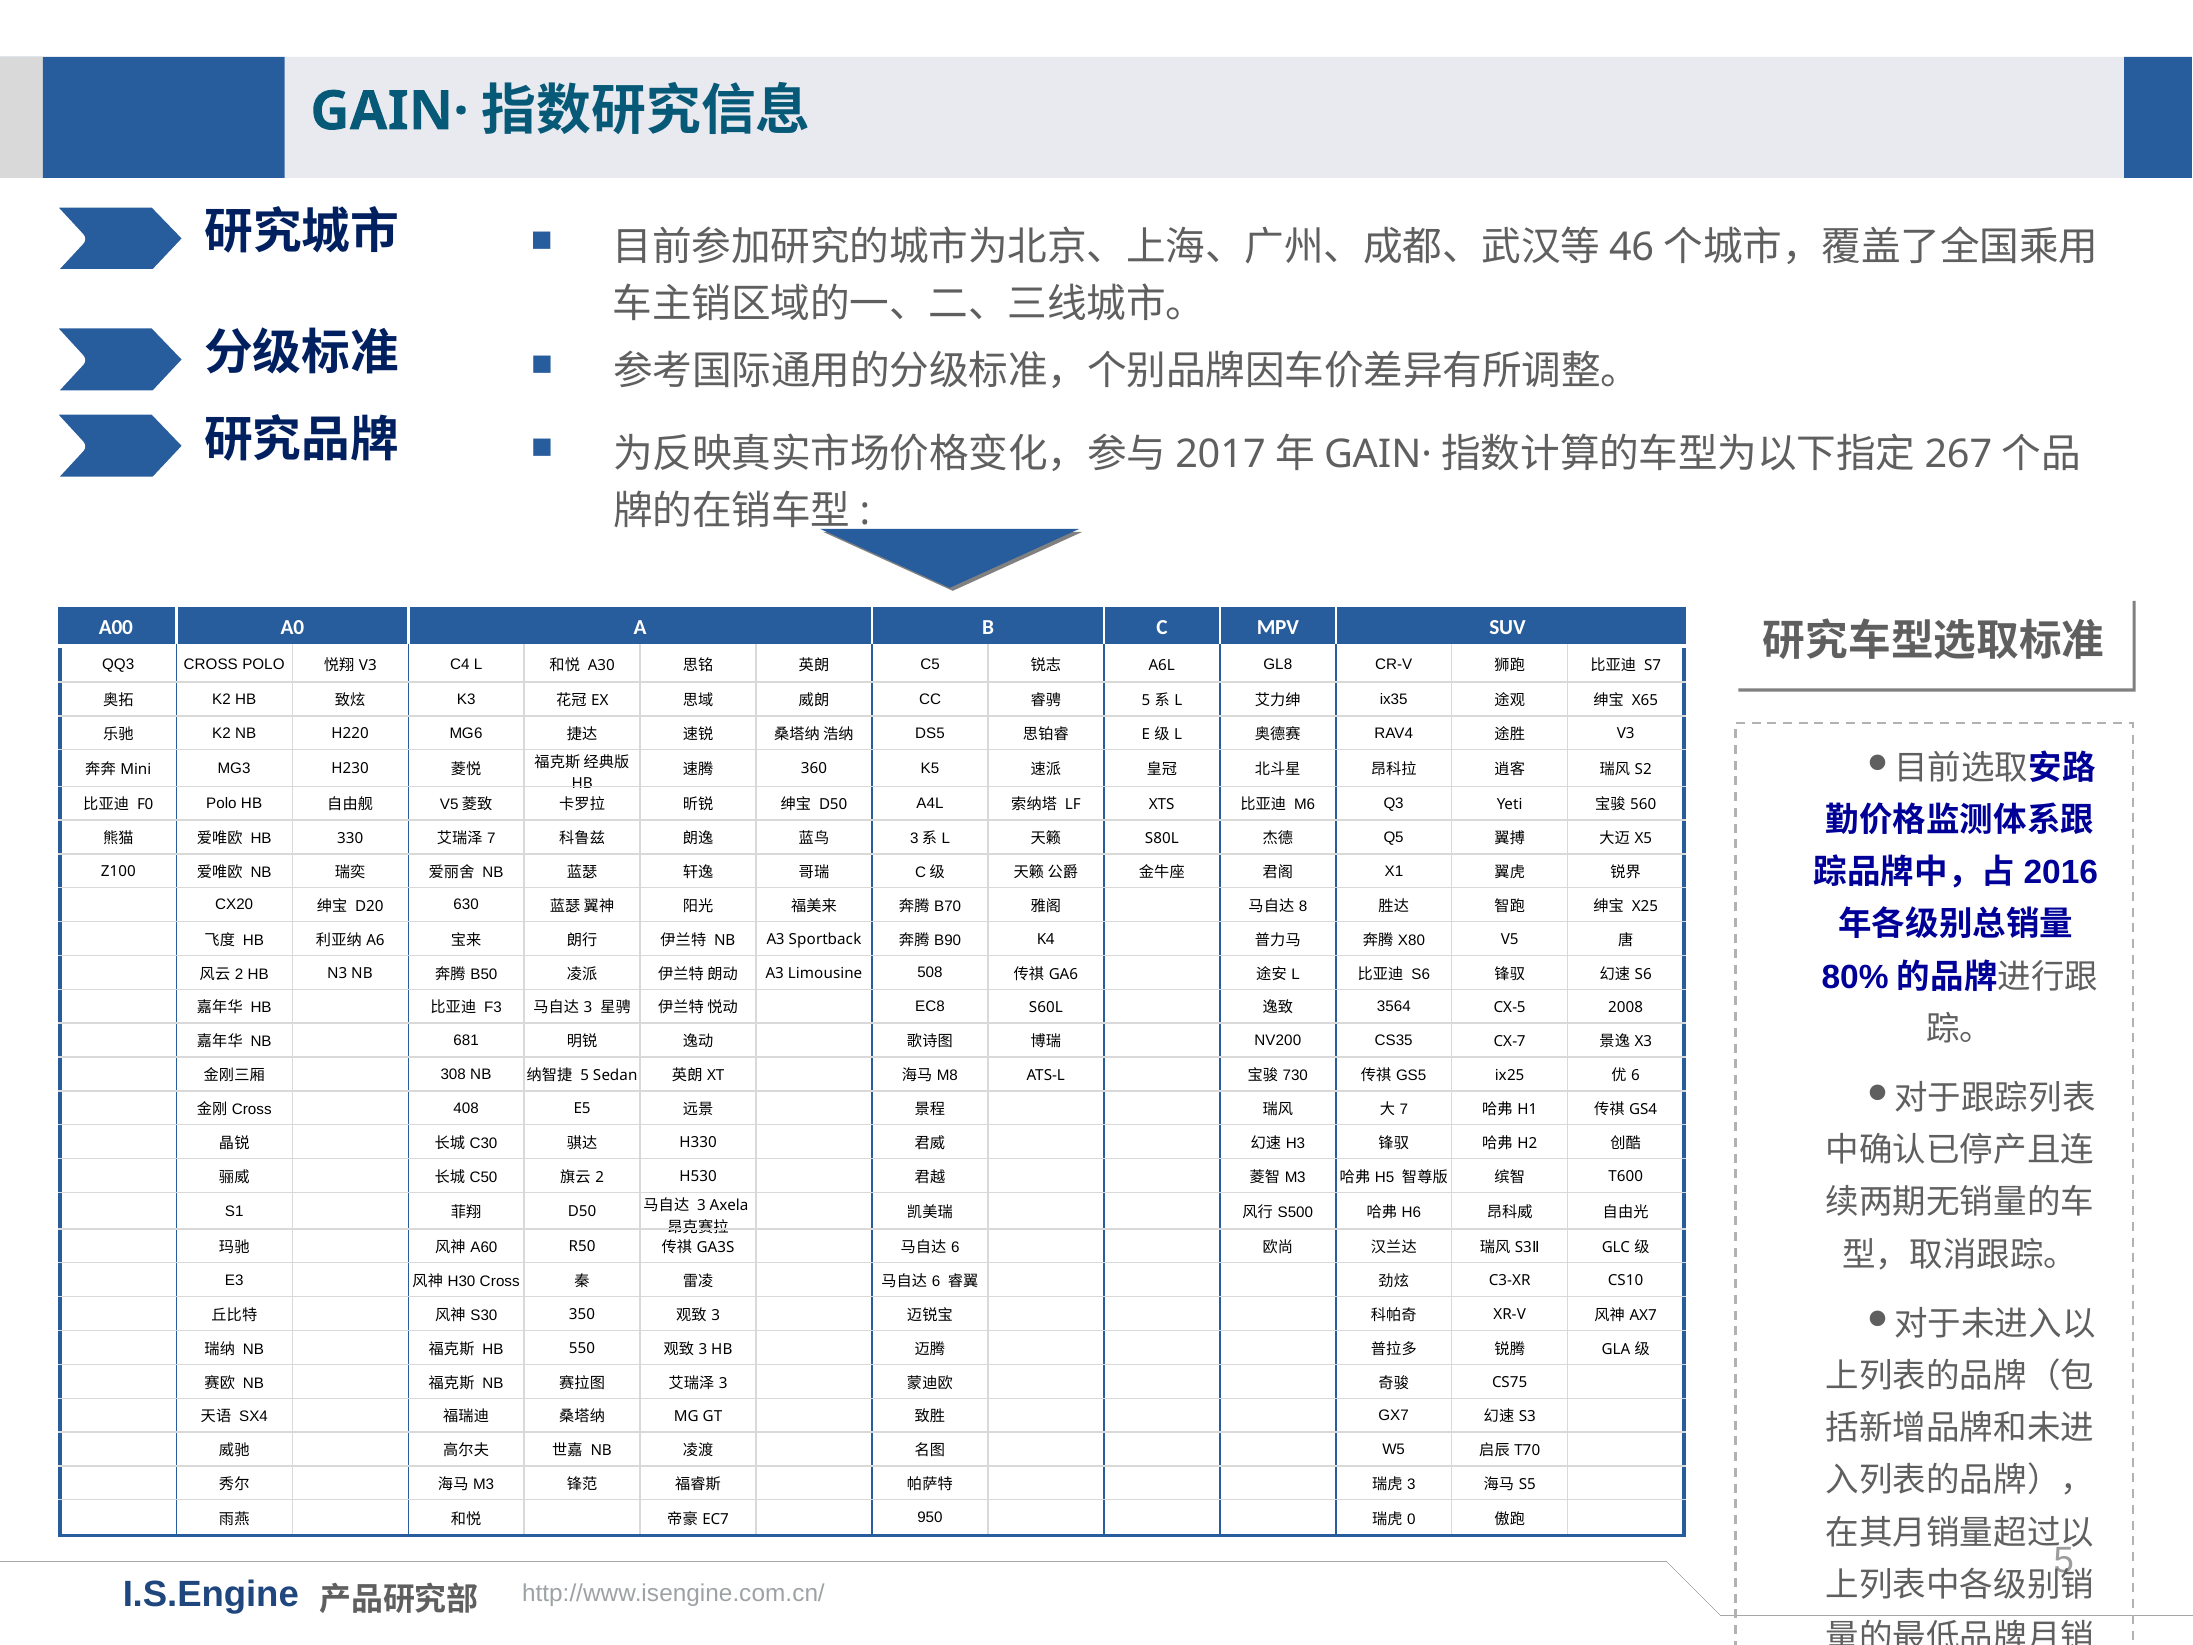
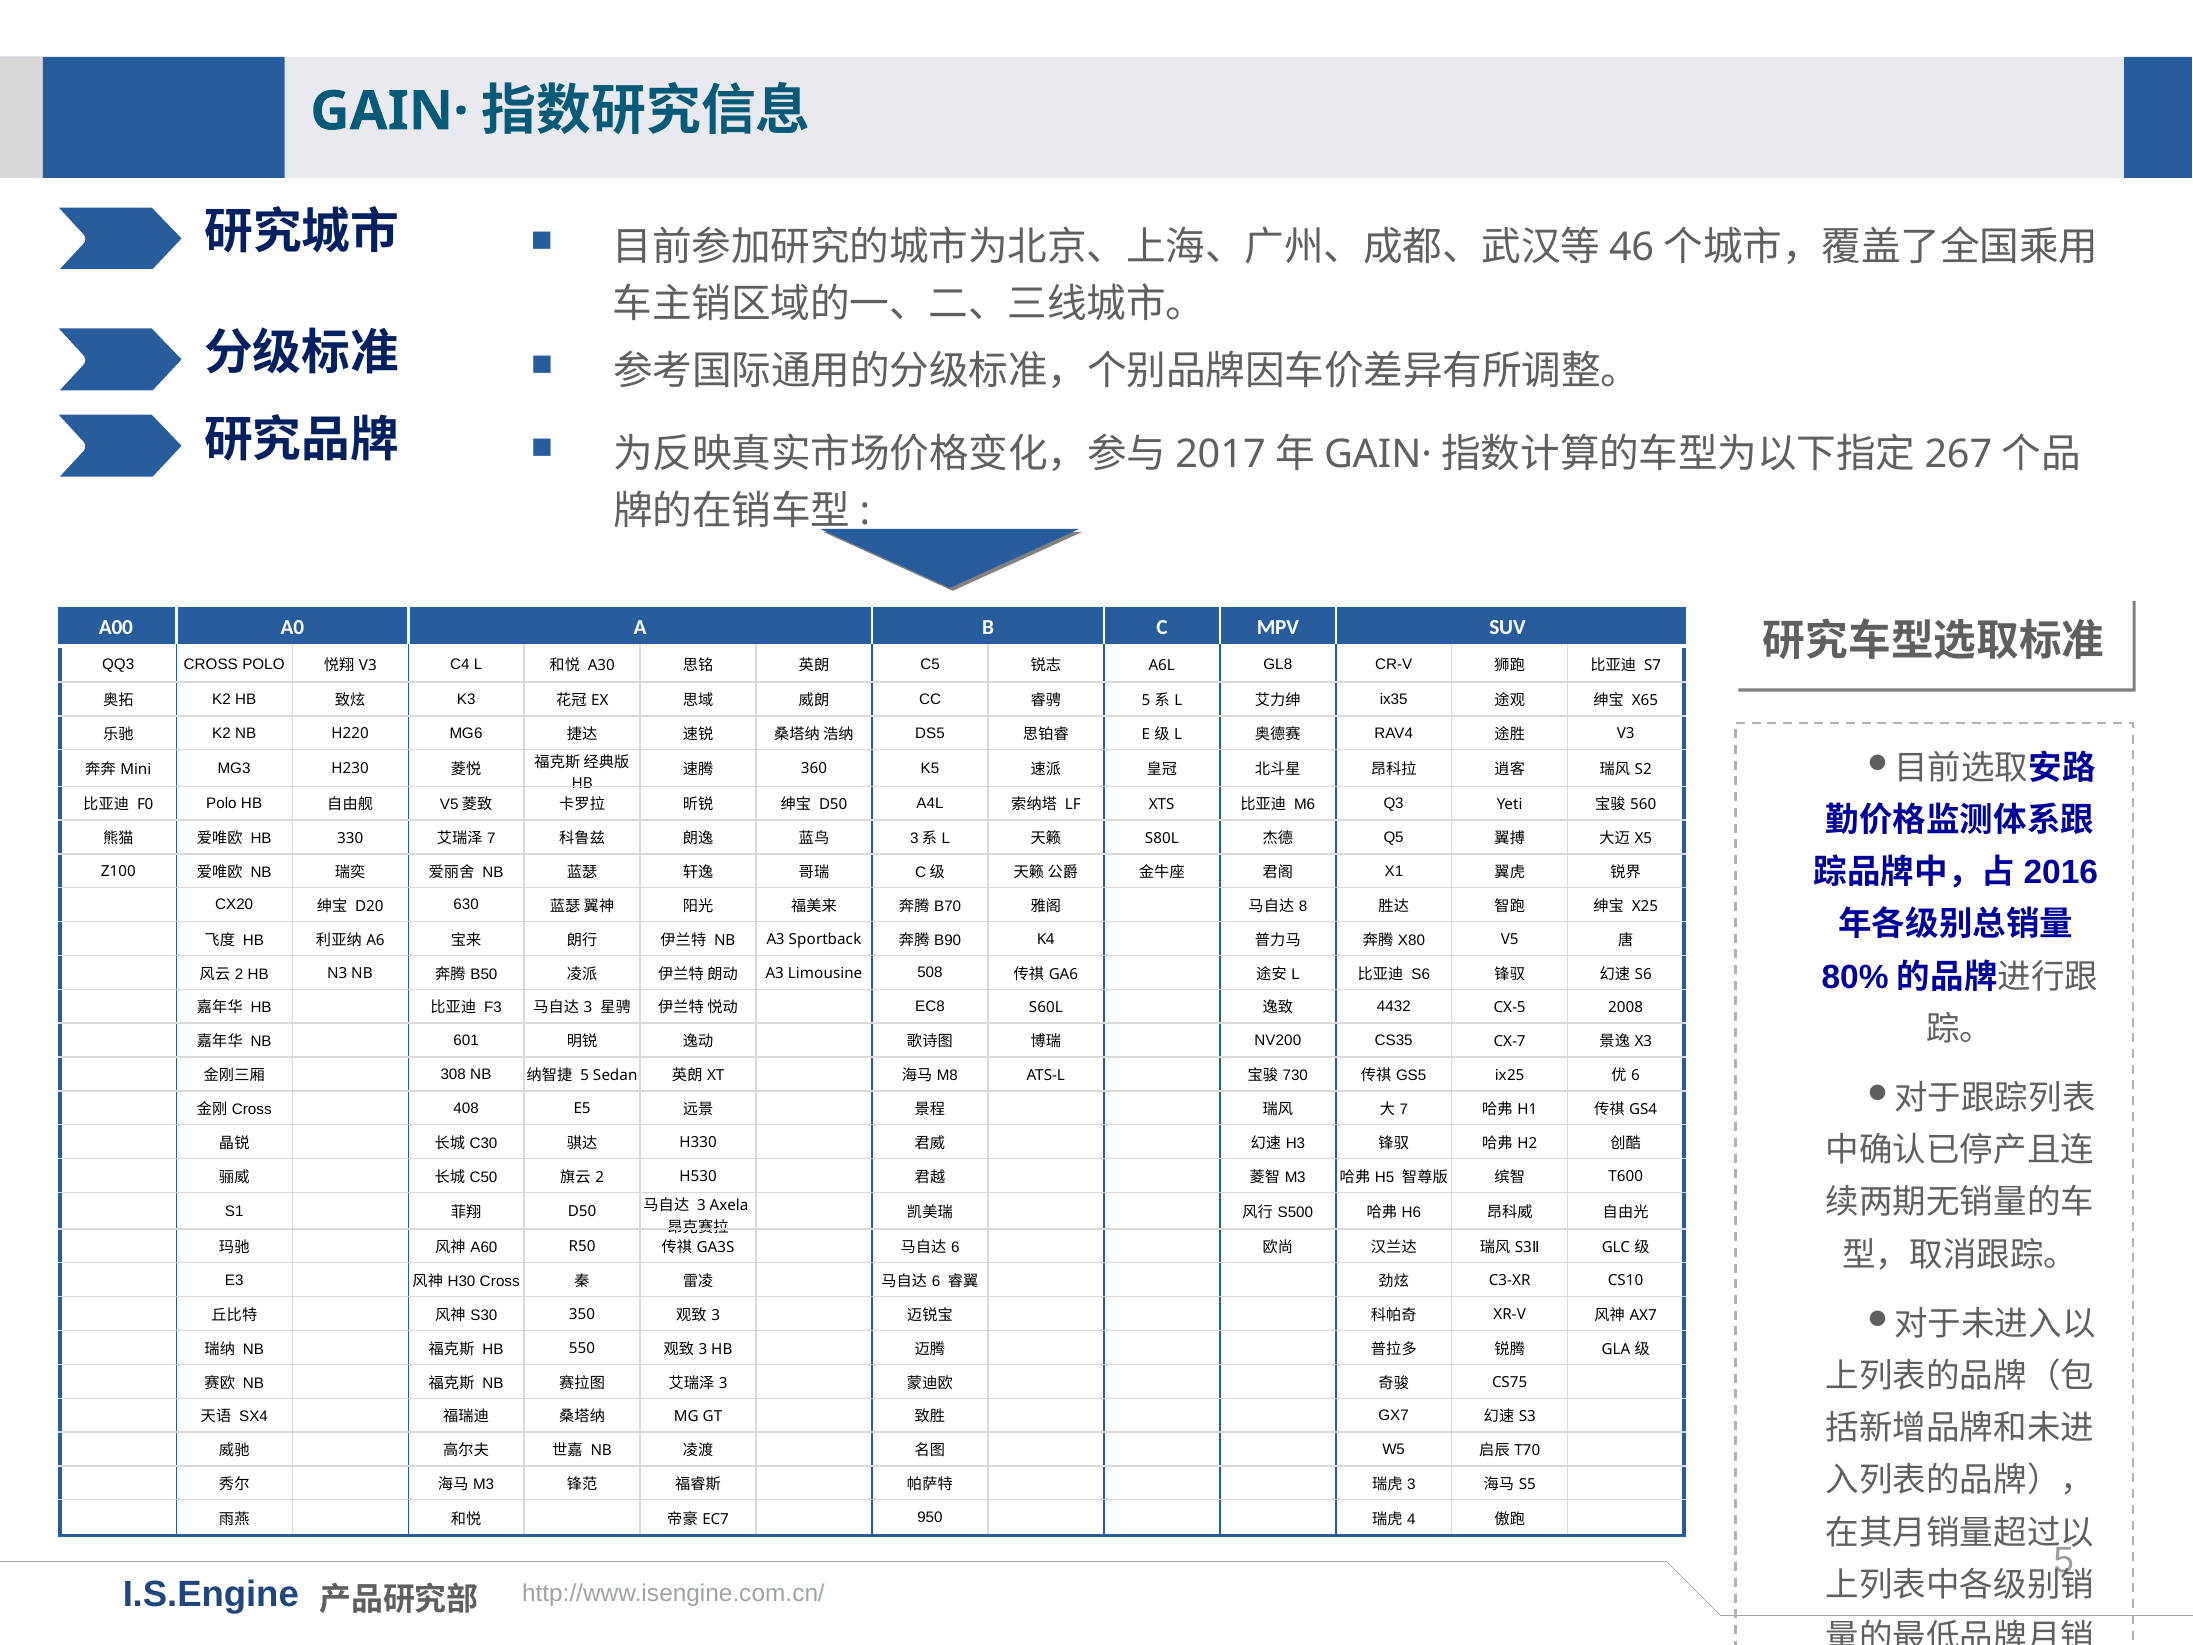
3564: 3564 -> 4432
681: 681 -> 601
0: 0 -> 4
